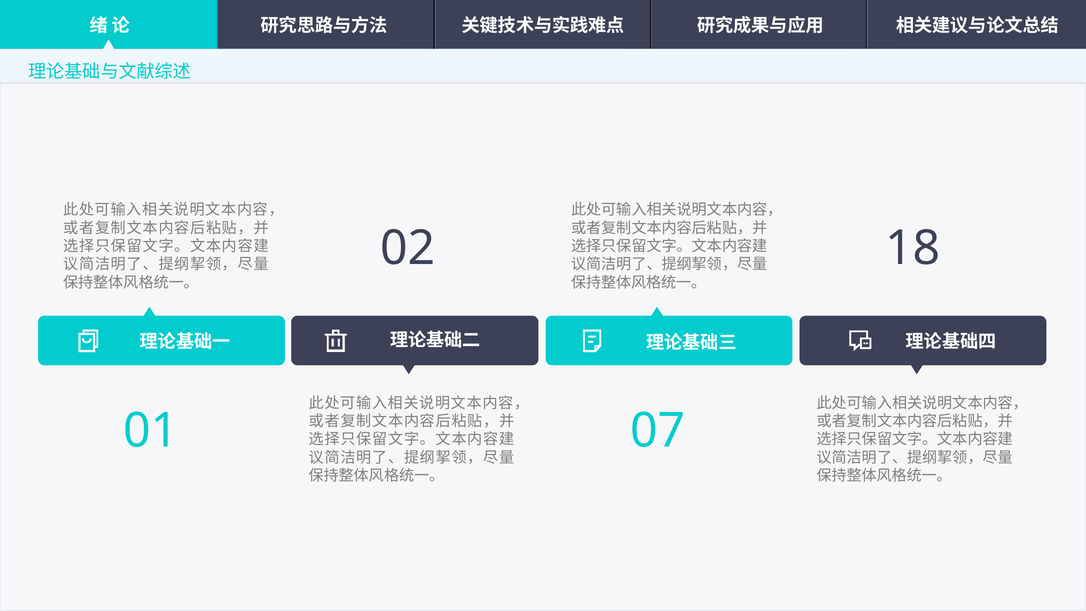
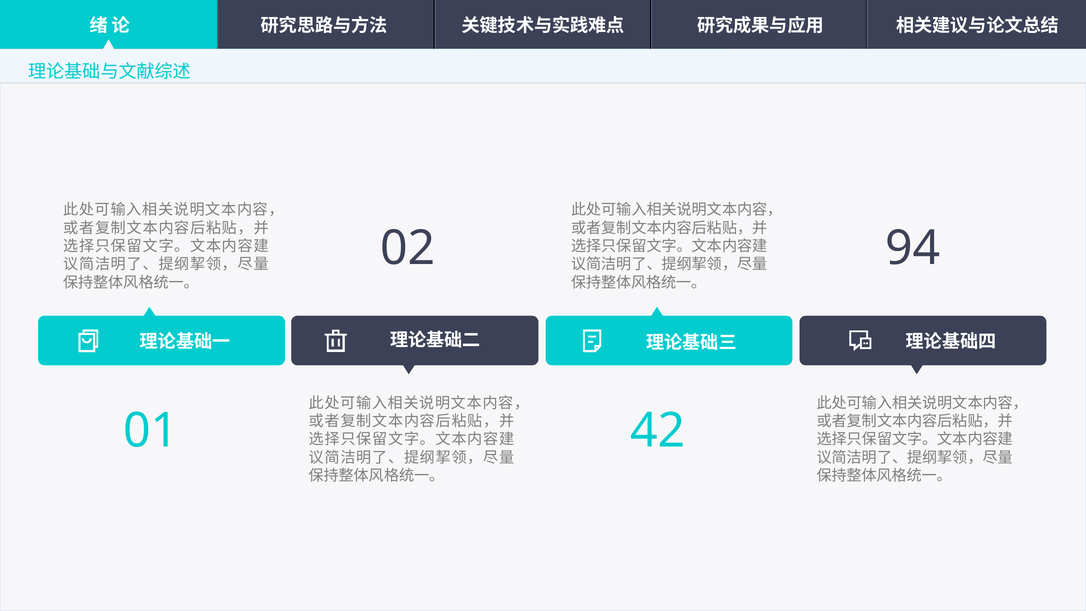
18: 18 -> 94
07: 07 -> 42
